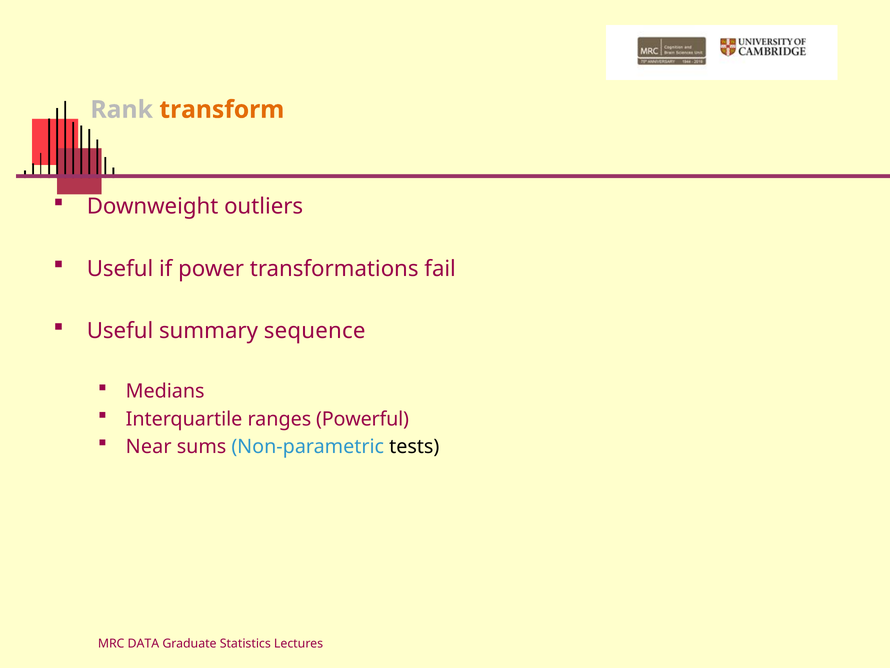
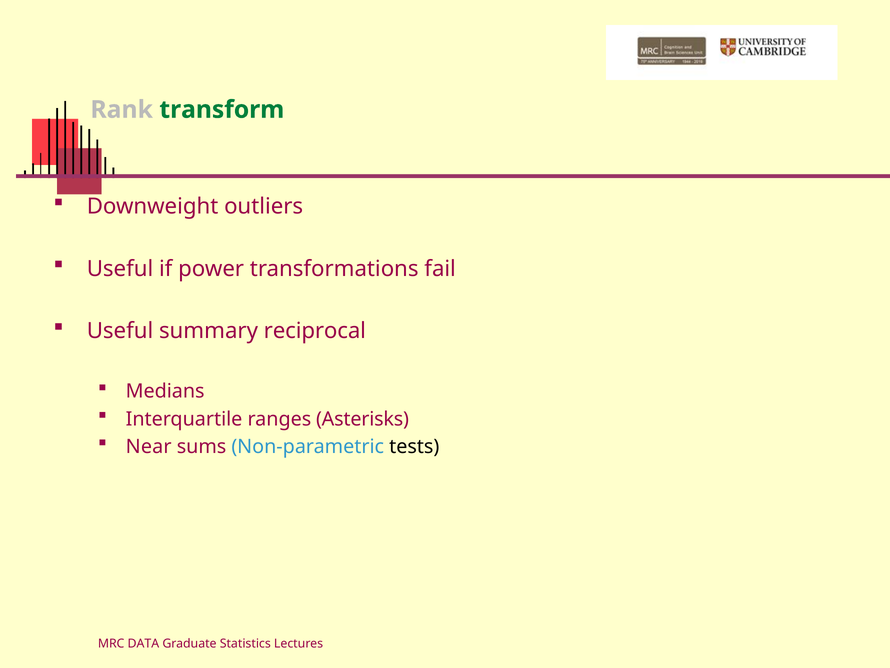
transform colour: orange -> green
sequence: sequence -> reciprocal
Powerful: Powerful -> Asterisks
